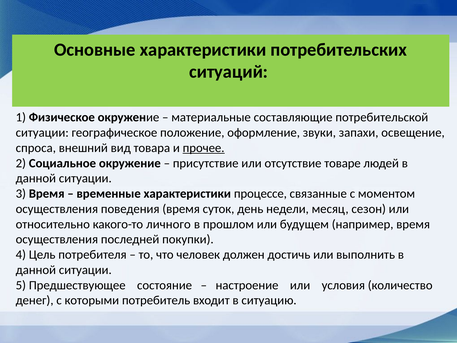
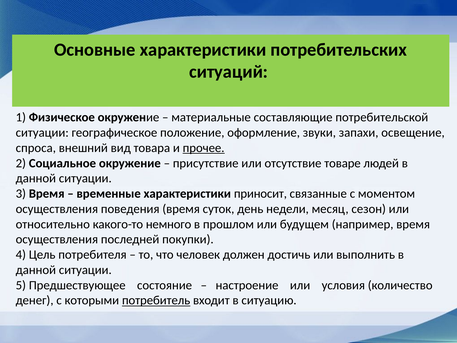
процессе: процессе -> приносит
личного: личного -> немного
потребитель underline: none -> present
